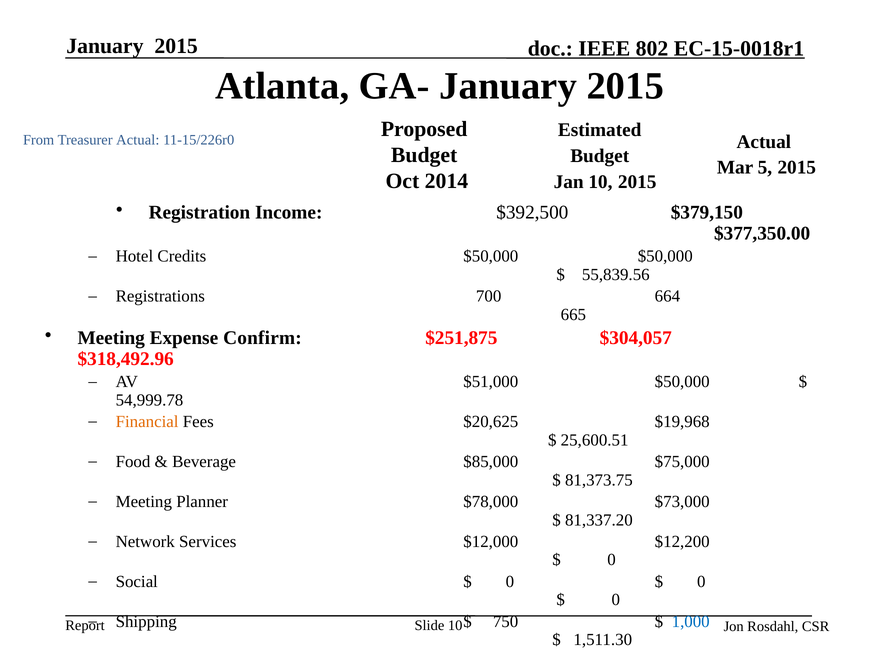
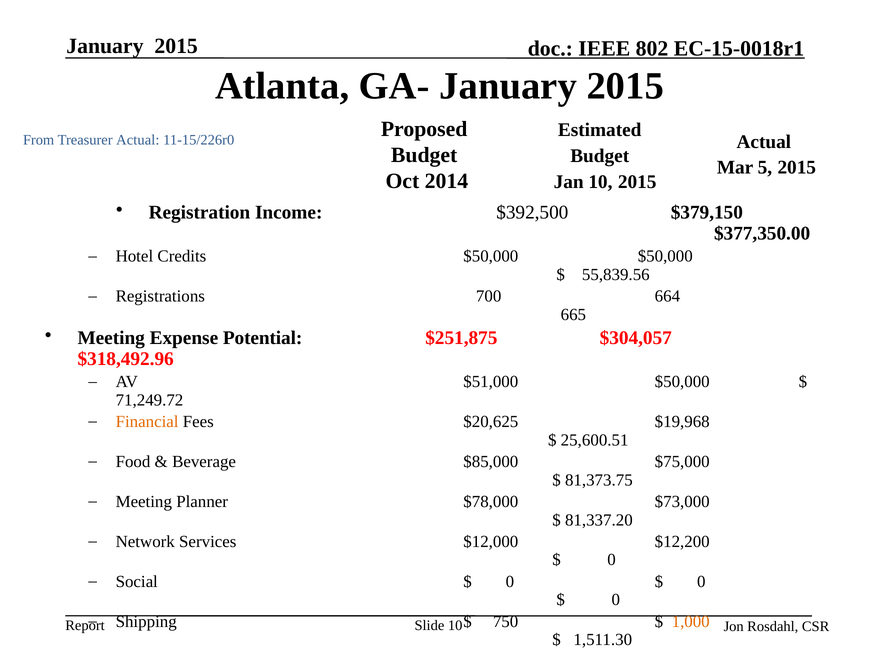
Confirm: Confirm -> Potential
54,999.78: 54,999.78 -> 71,249.72
1,000 colour: blue -> orange
